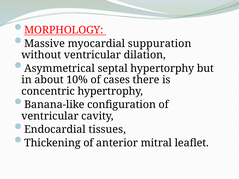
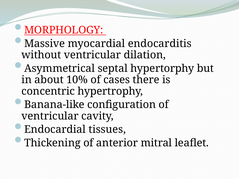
suppuration: suppuration -> endocarditis
